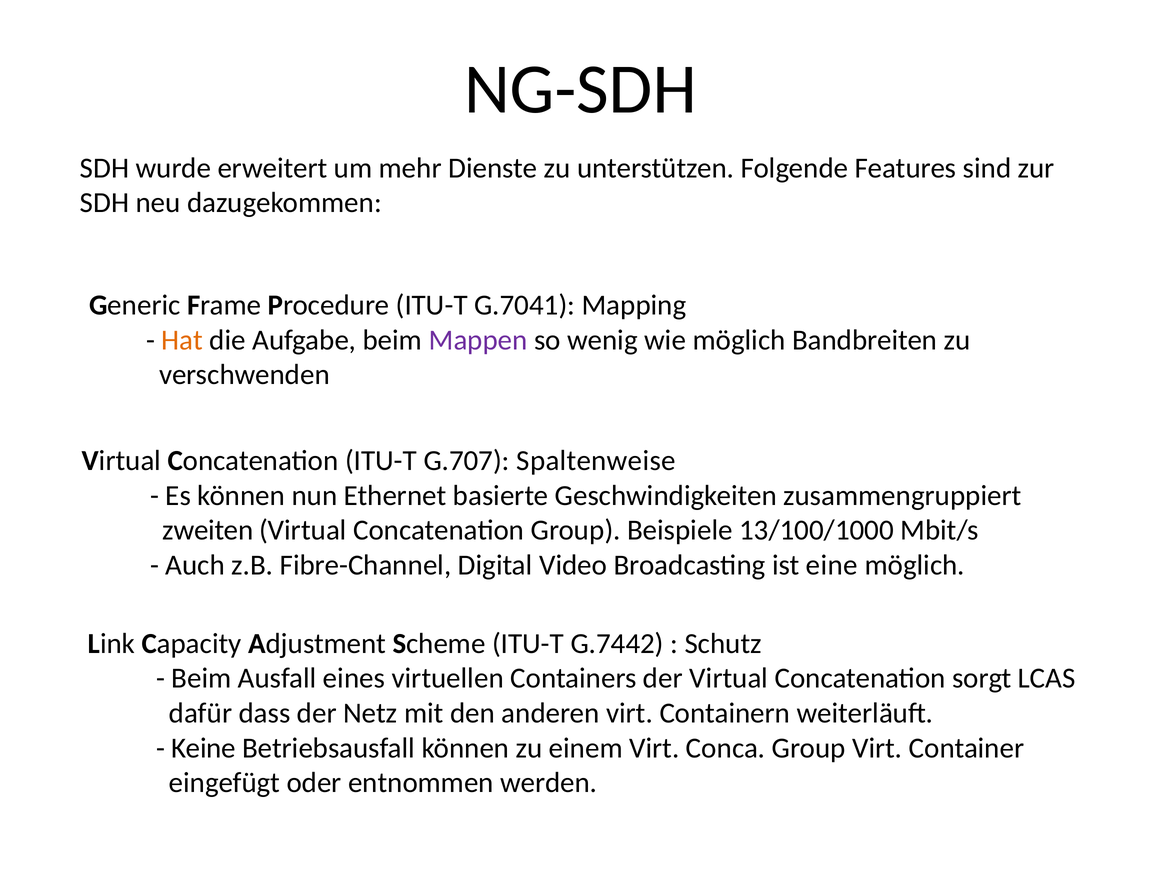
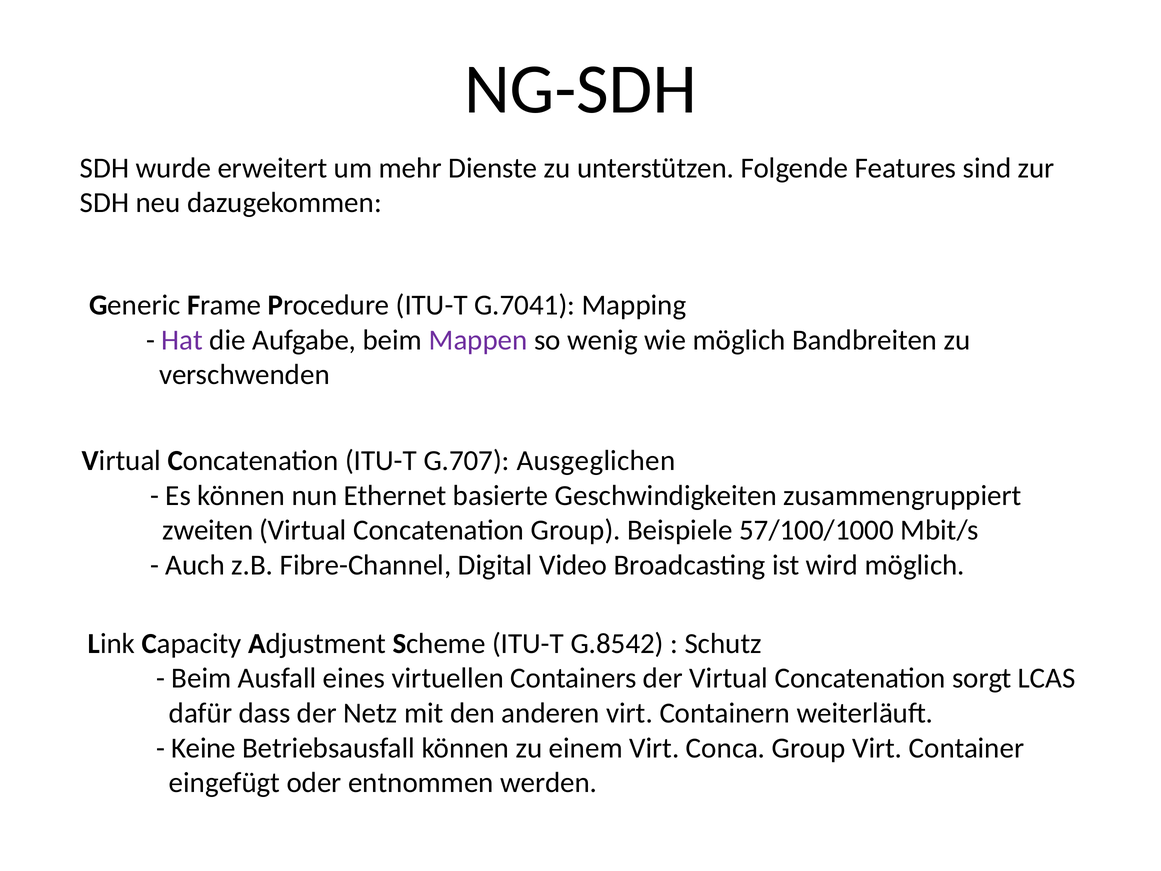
Hat colour: orange -> purple
Spaltenweise: Spaltenweise -> Ausgeglichen
13/100/1000: 13/100/1000 -> 57/100/1000
eine: eine -> wird
G.7442: G.7442 -> G.8542
